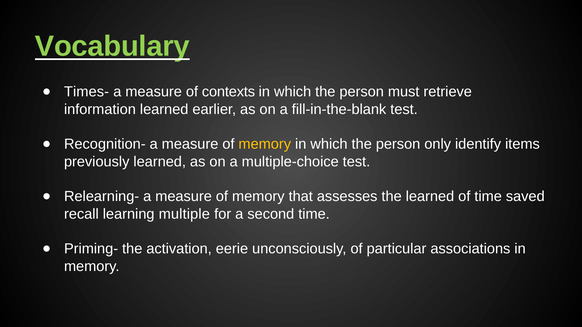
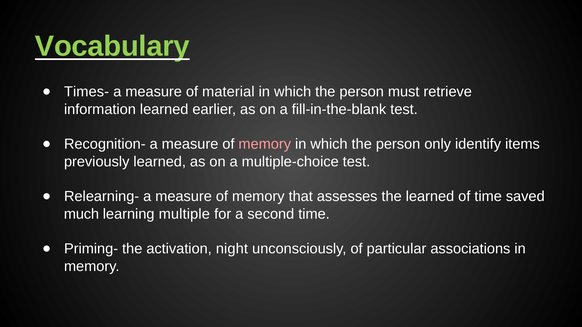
contexts: contexts -> material
memory at (265, 144) colour: yellow -> pink
recall: recall -> much
eerie: eerie -> night
